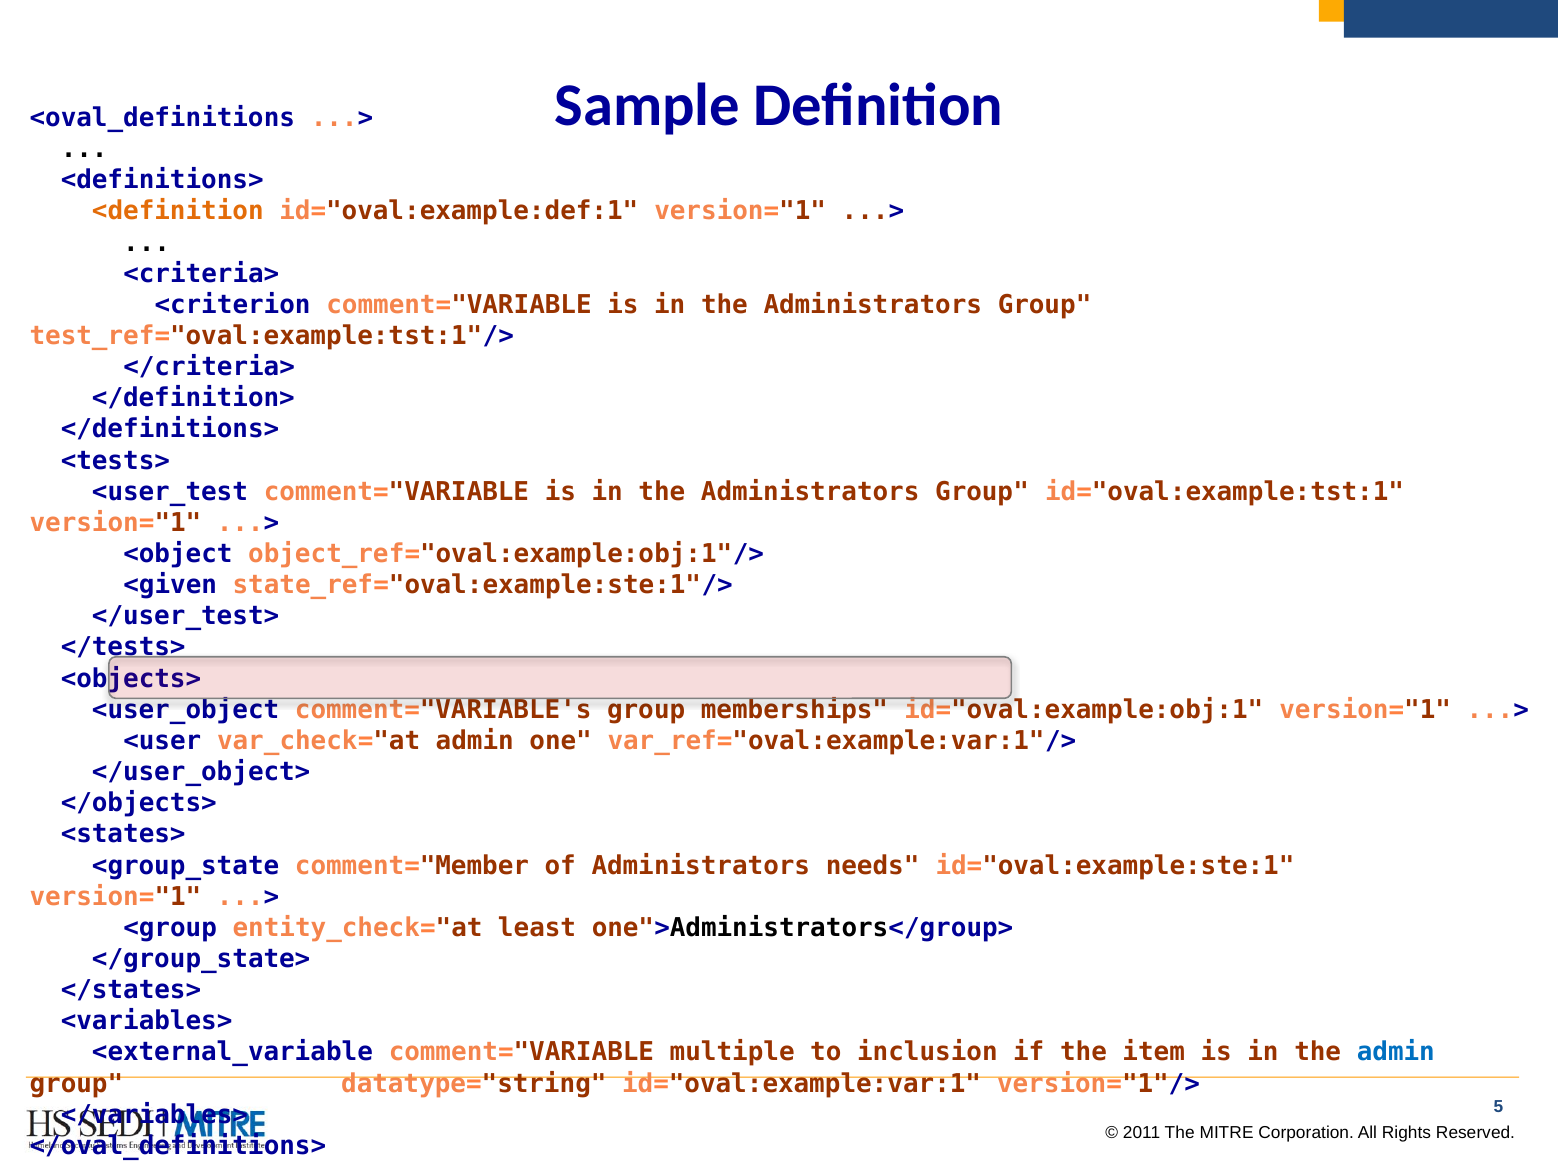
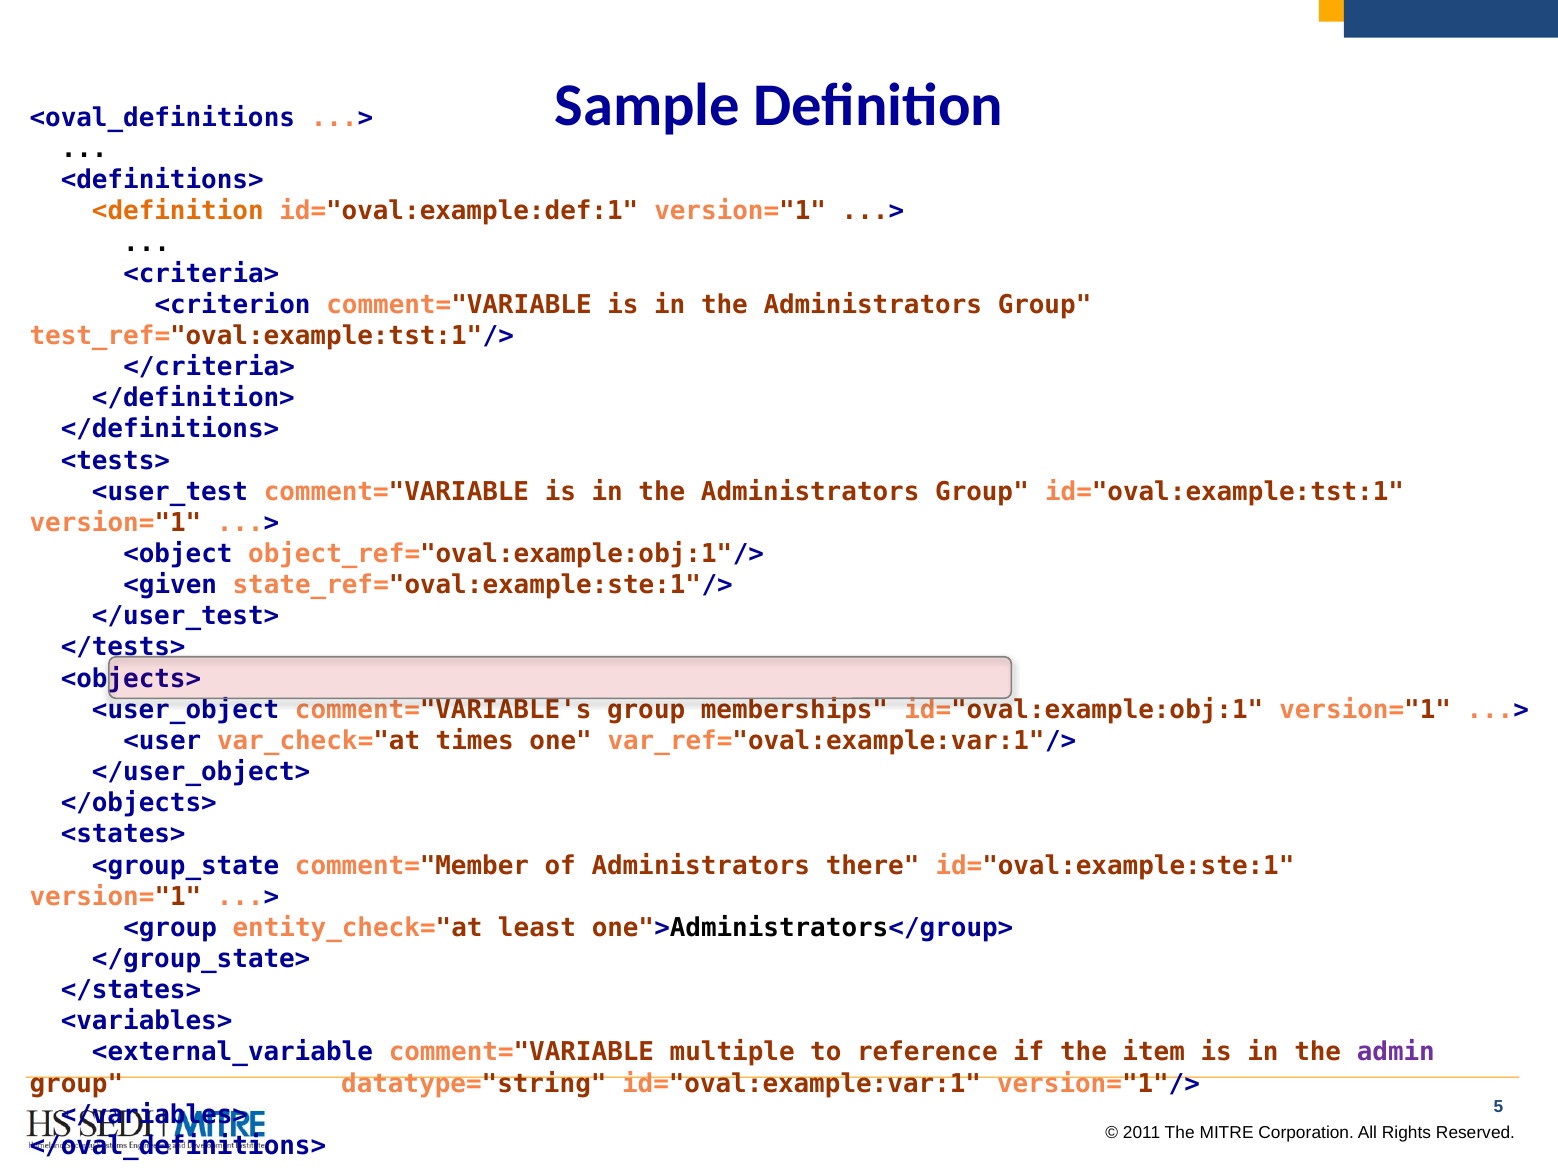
var_check="at admin: admin -> times
needs: needs -> there
inclusion: inclusion -> reference
admin at (1396, 1053) colour: blue -> purple
